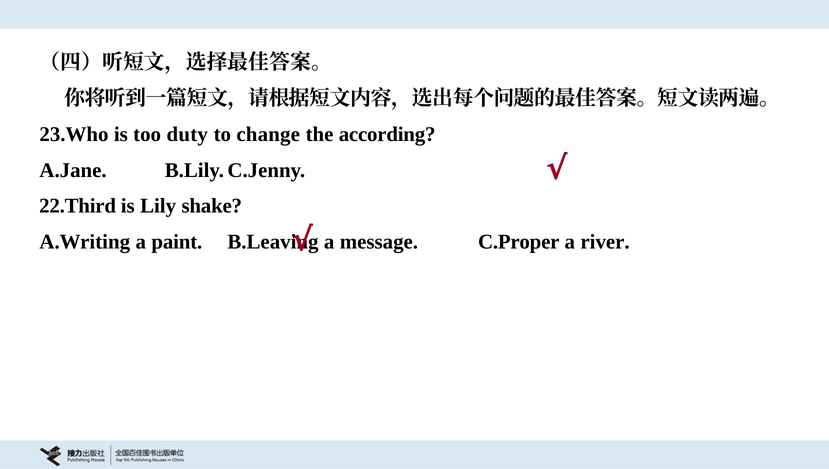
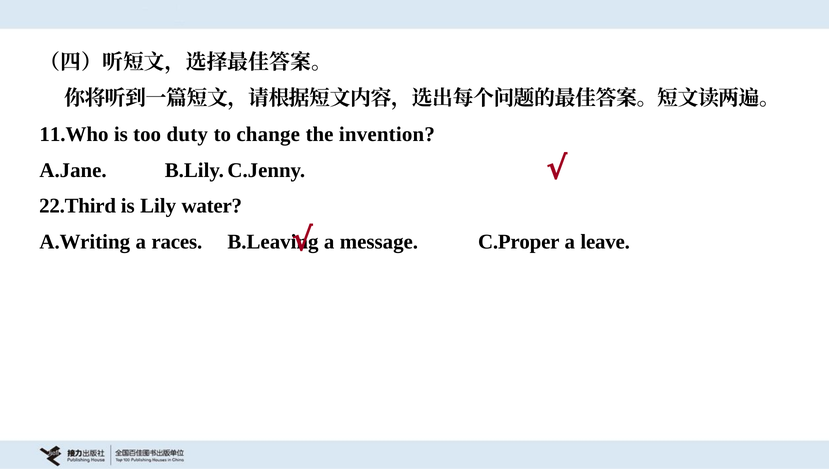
23.Who: 23.Who -> 11.Who
according: according -> invention
shake: shake -> water
paint: paint -> races
river: river -> leave
